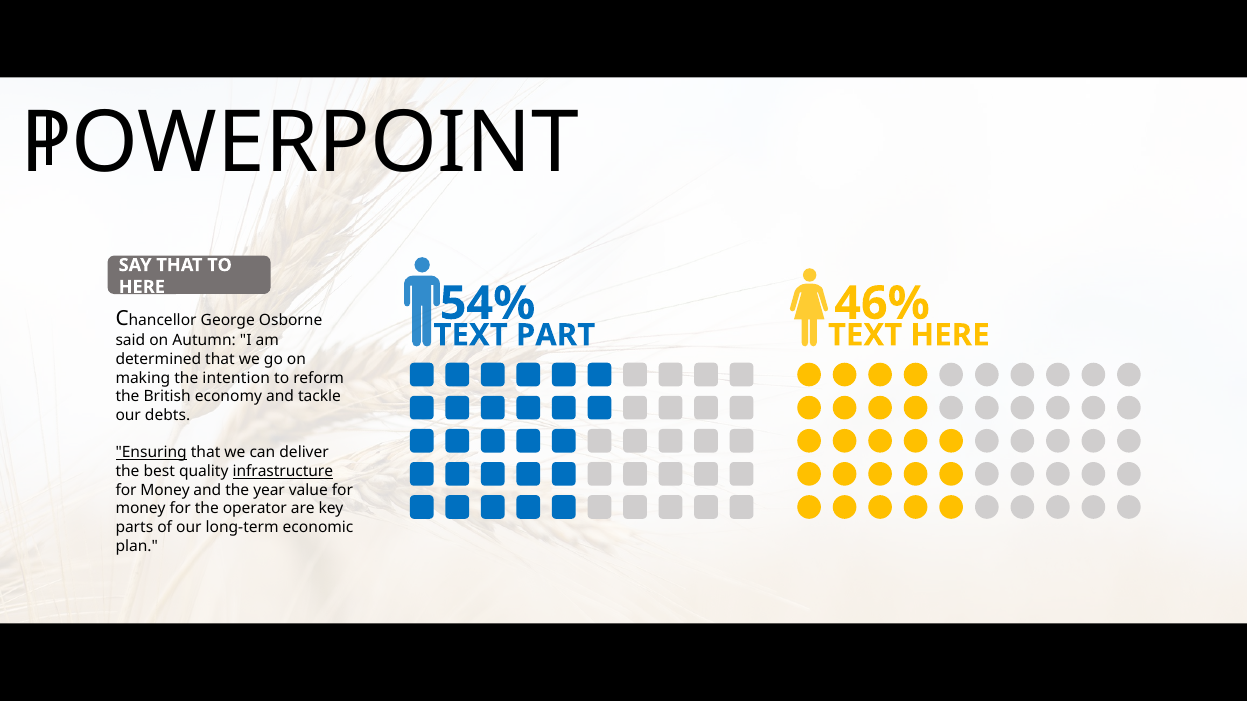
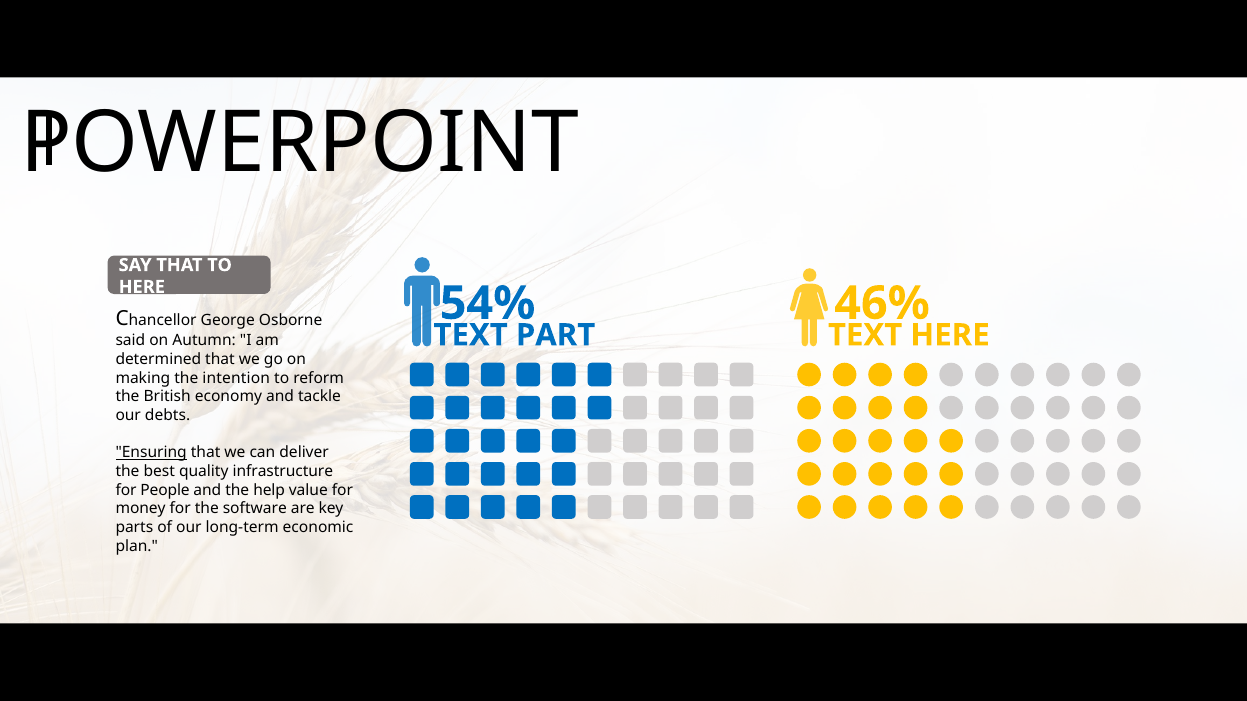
infrastructure underline: present -> none
Money at (165, 490): Money -> People
year: year -> help
operator: operator -> software
